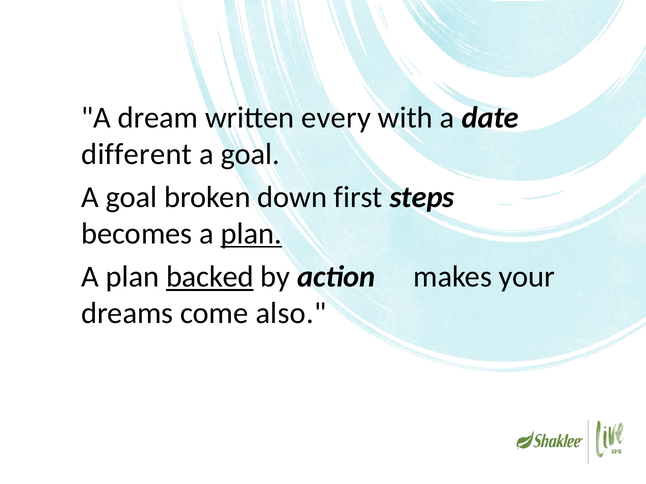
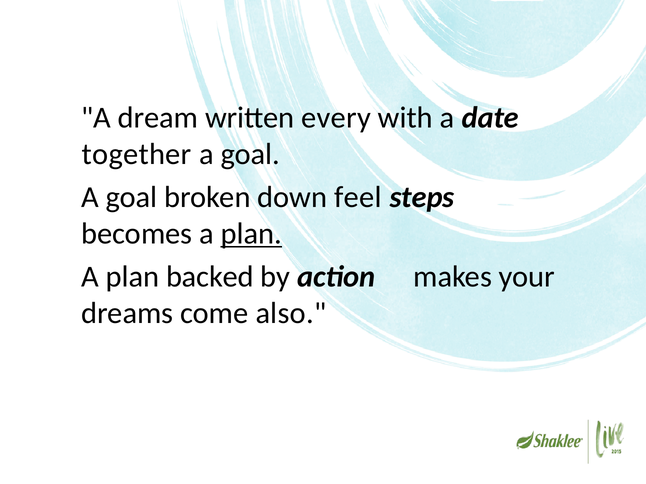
different: different -> together
first: first -> feel
backed underline: present -> none
